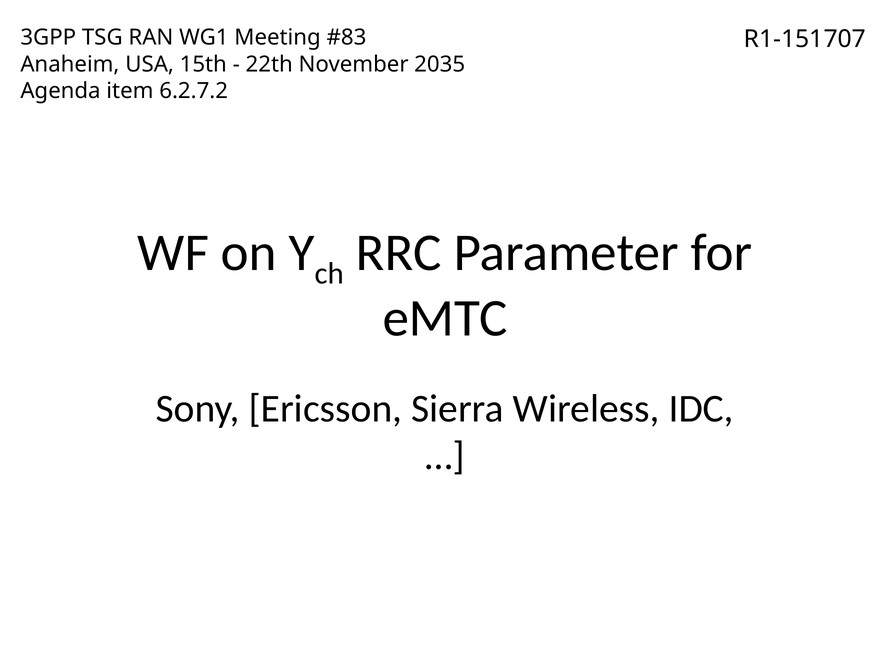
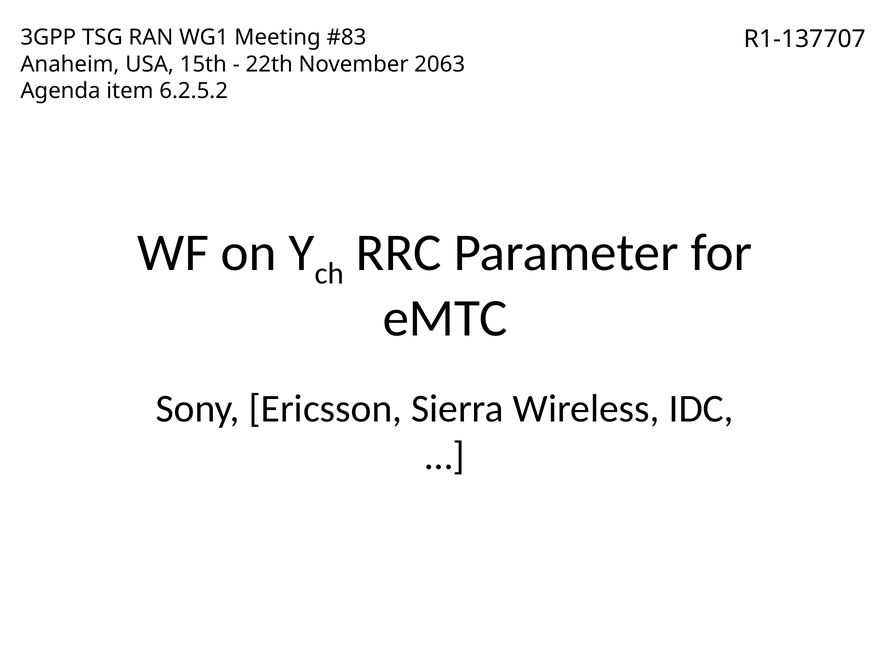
R1-151707: R1-151707 -> R1-137707
2035: 2035 -> 2063
6.2.7.2: 6.2.7.2 -> 6.2.5.2
